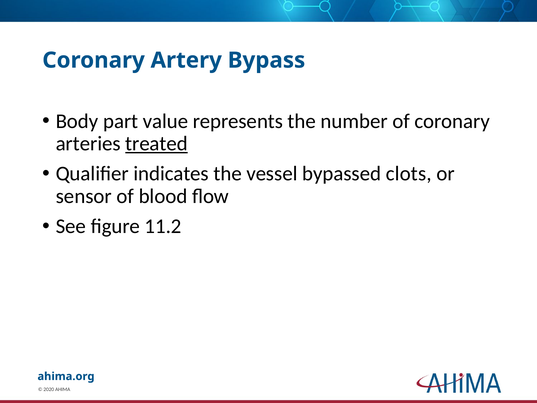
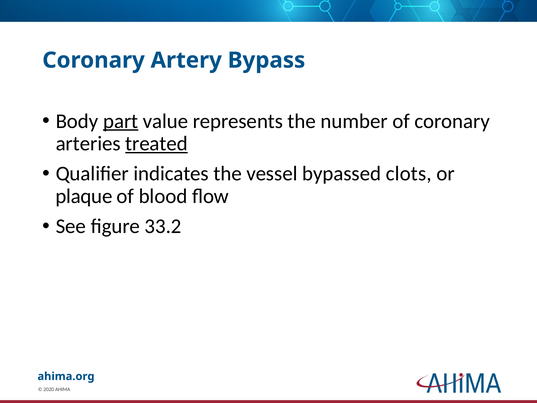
part underline: none -> present
sensor: sensor -> plaque
11.2: 11.2 -> 33.2
